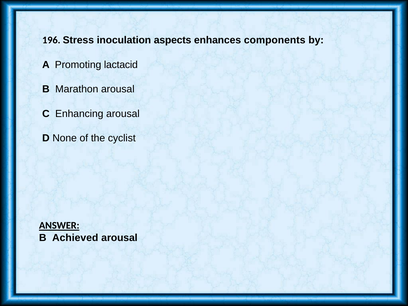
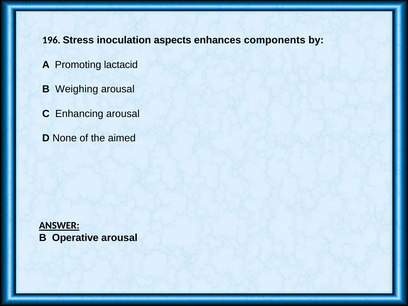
Marathon: Marathon -> Weighing
cyclist: cyclist -> aimed
Achieved: Achieved -> Operative
